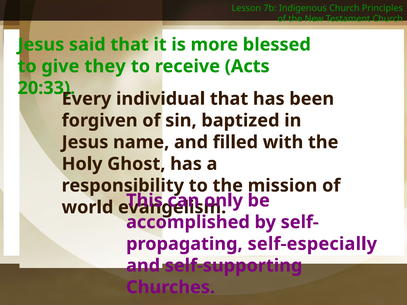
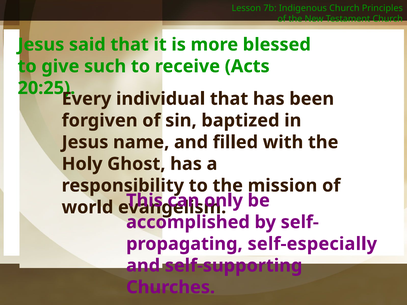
they: they -> such
20:33: 20:33 -> 20:25
